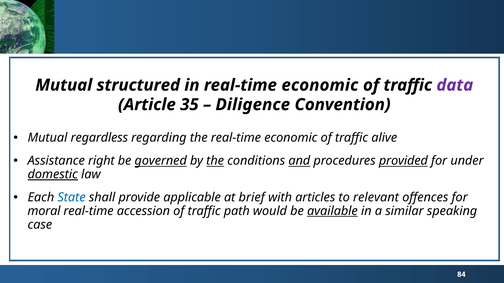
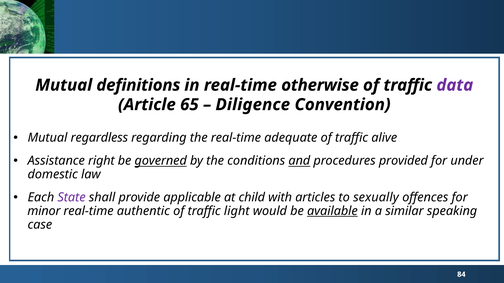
structured: structured -> definitions
in real-time economic: economic -> otherwise
35: 35 -> 65
the real-time economic: economic -> adequate
the at (215, 161) underline: present -> none
provided underline: present -> none
domestic underline: present -> none
State colour: blue -> purple
brief: brief -> child
relevant: relevant -> sexually
moral: moral -> minor
accession: accession -> authentic
path: path -> light
